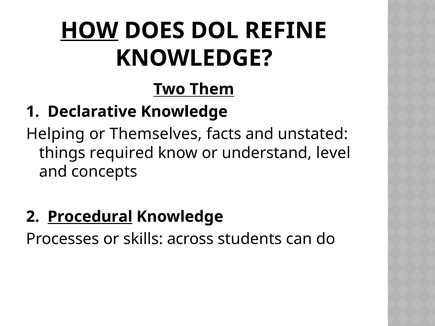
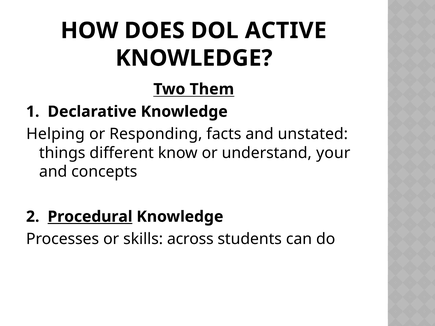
HOW underline: present -> none
REFINE: REFINE -> ACTIVE
Themselves: Themselves -> Responding
required: required -> different
level: level -> your
